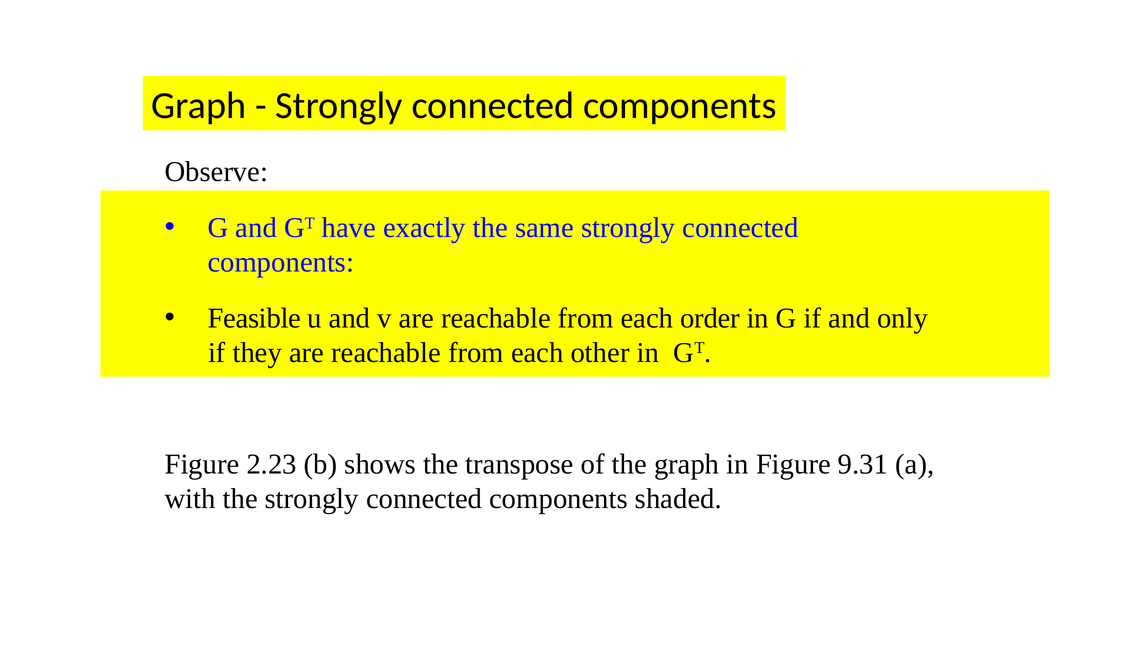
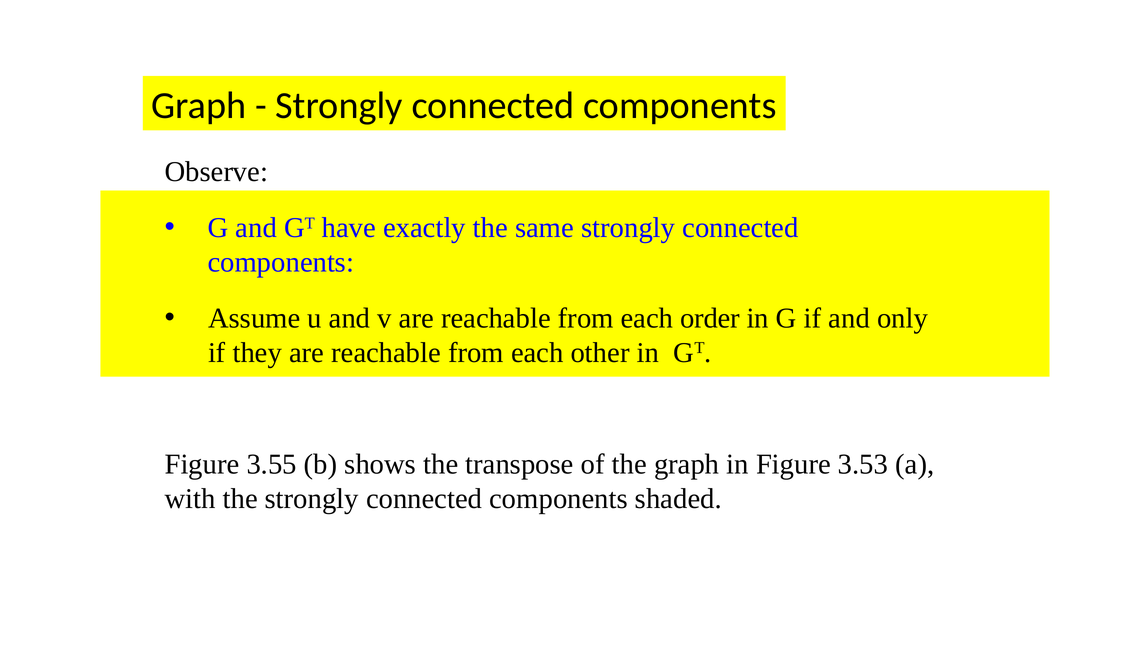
Feasible: Feasible -> Assume
2.23: 2.23 -> 3.55
9.31: 9.31 -> 3.53
